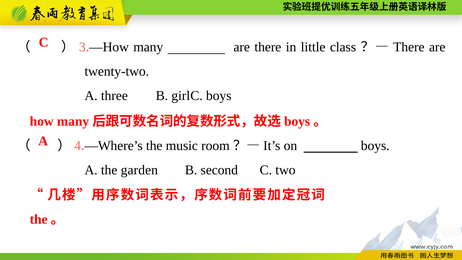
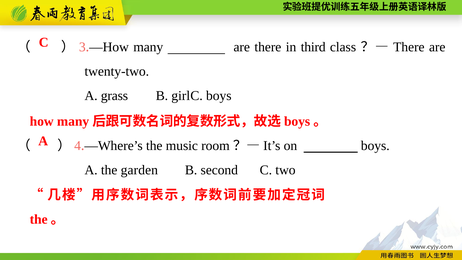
little: little -> third
three: three -> grass
